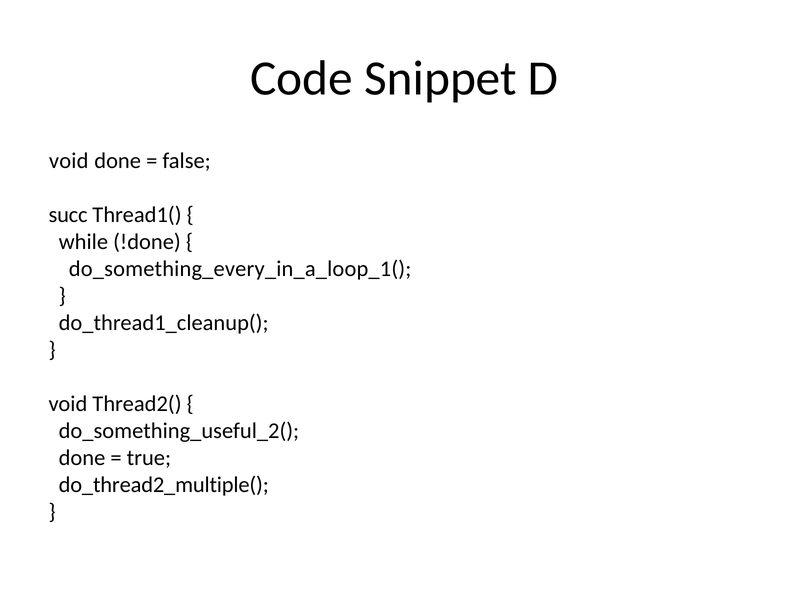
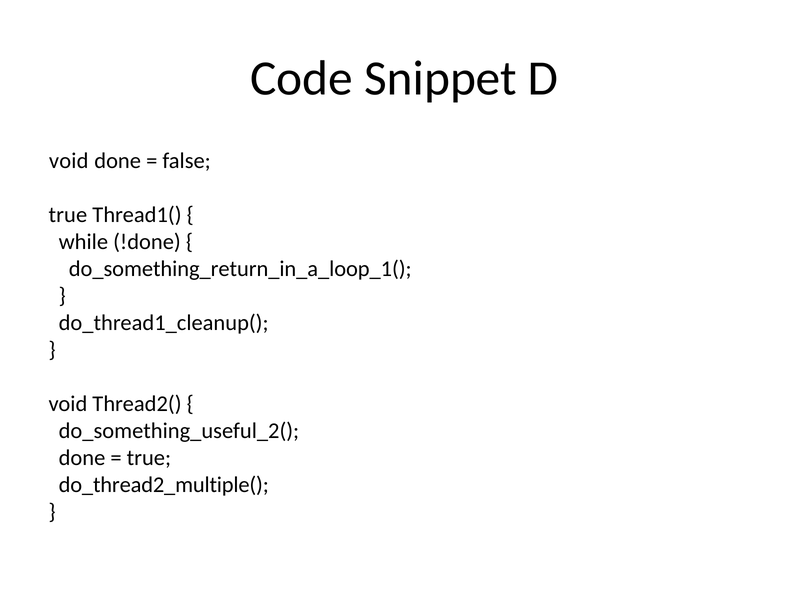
succ at (68, 215): succ -> true
do_something_every_in_a_loop_1(: do_something_every_in_a_loop_1( -> do_something_return_in_a_loop_1(
